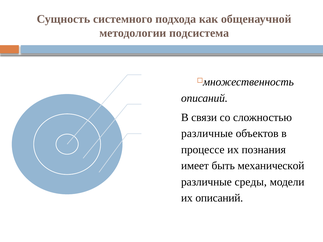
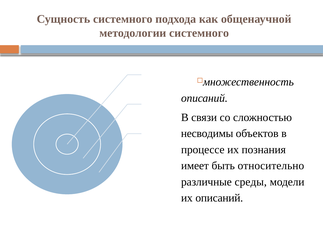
методологии подсистема: подсистема -> системного
различные at (207, 134): различные -> несводимы
механической: механической -> относительно
